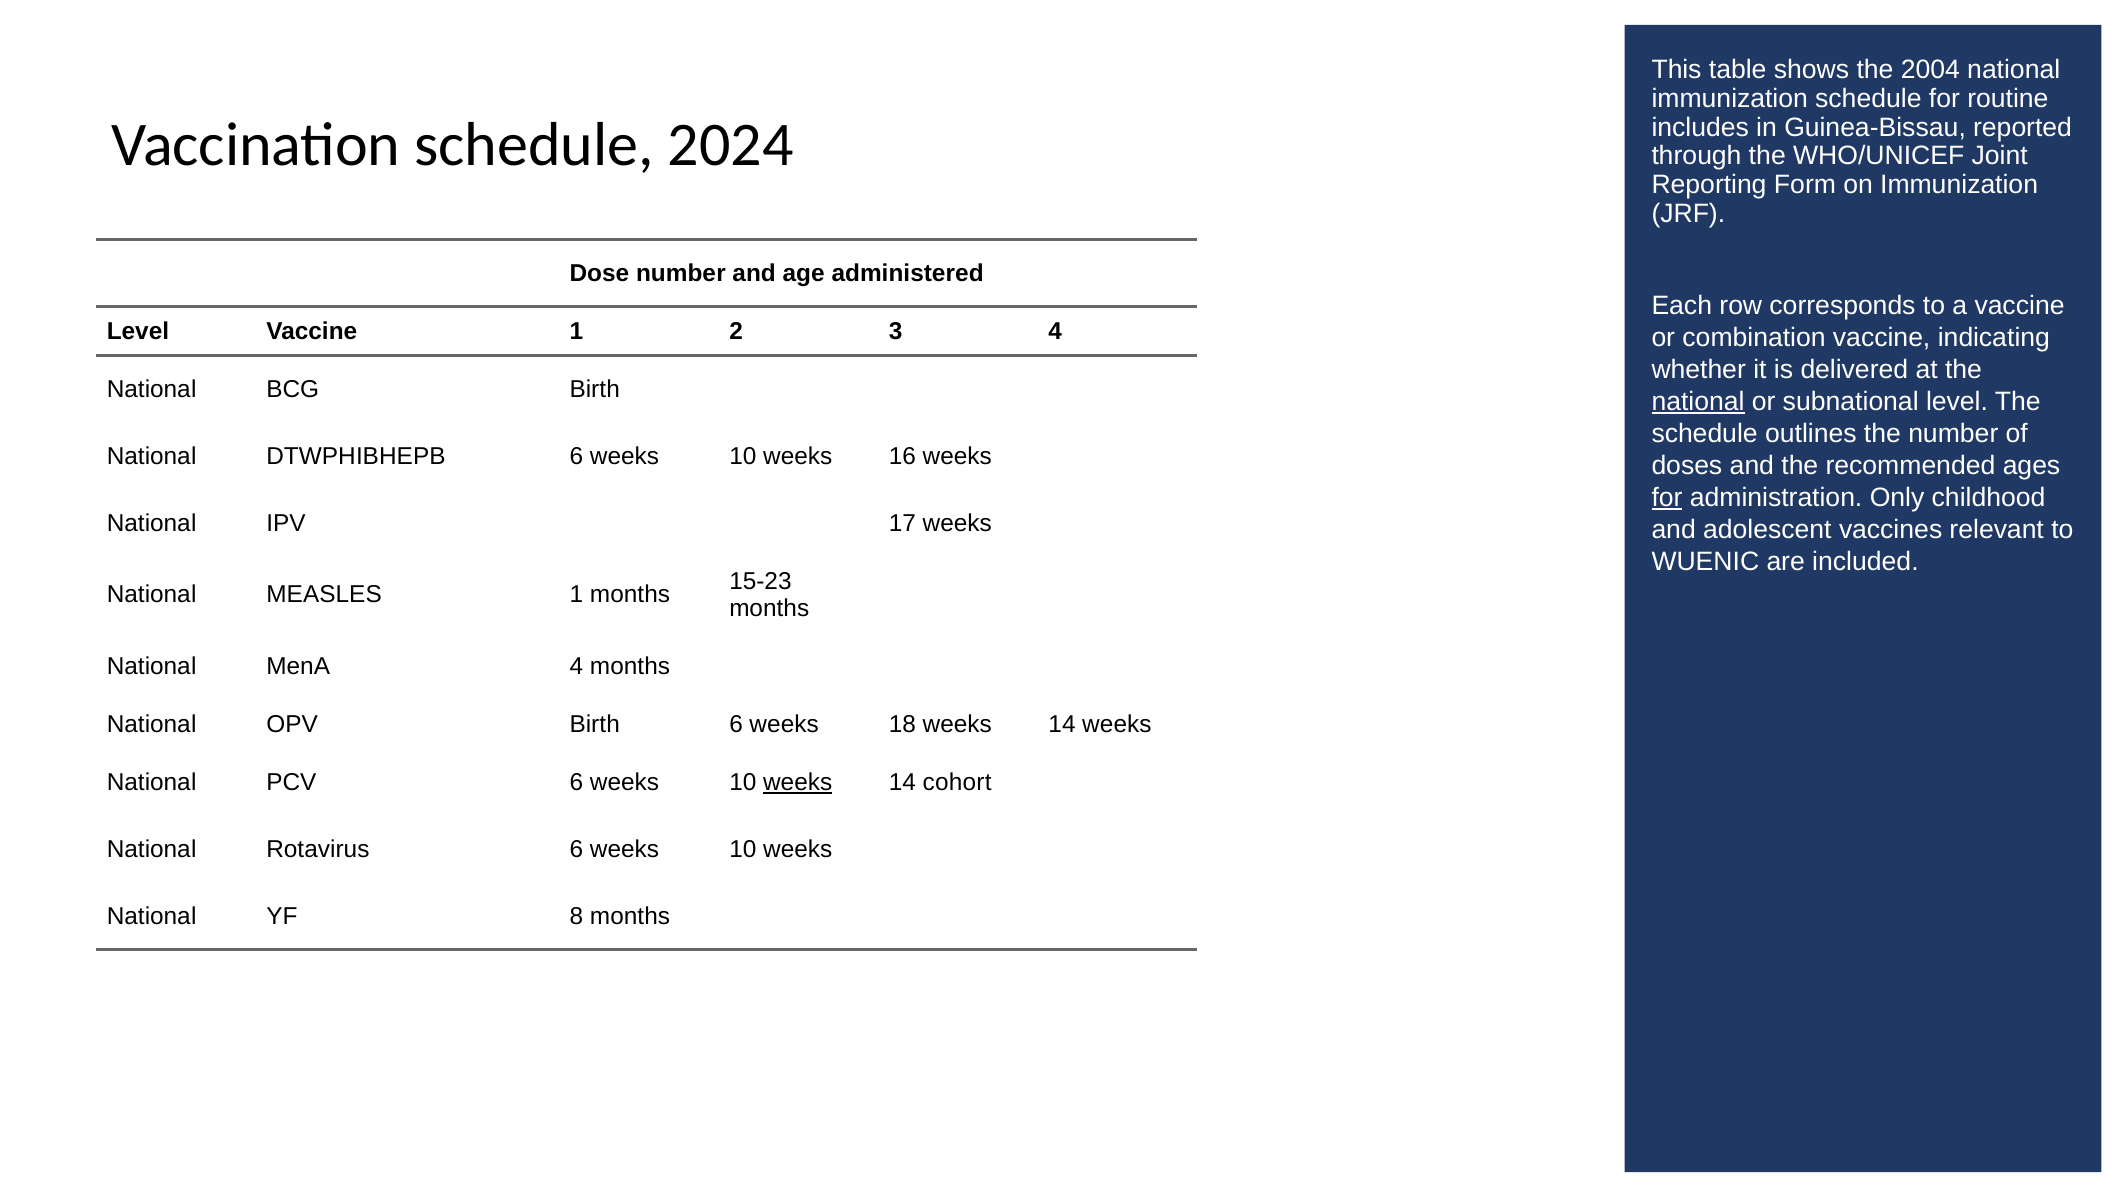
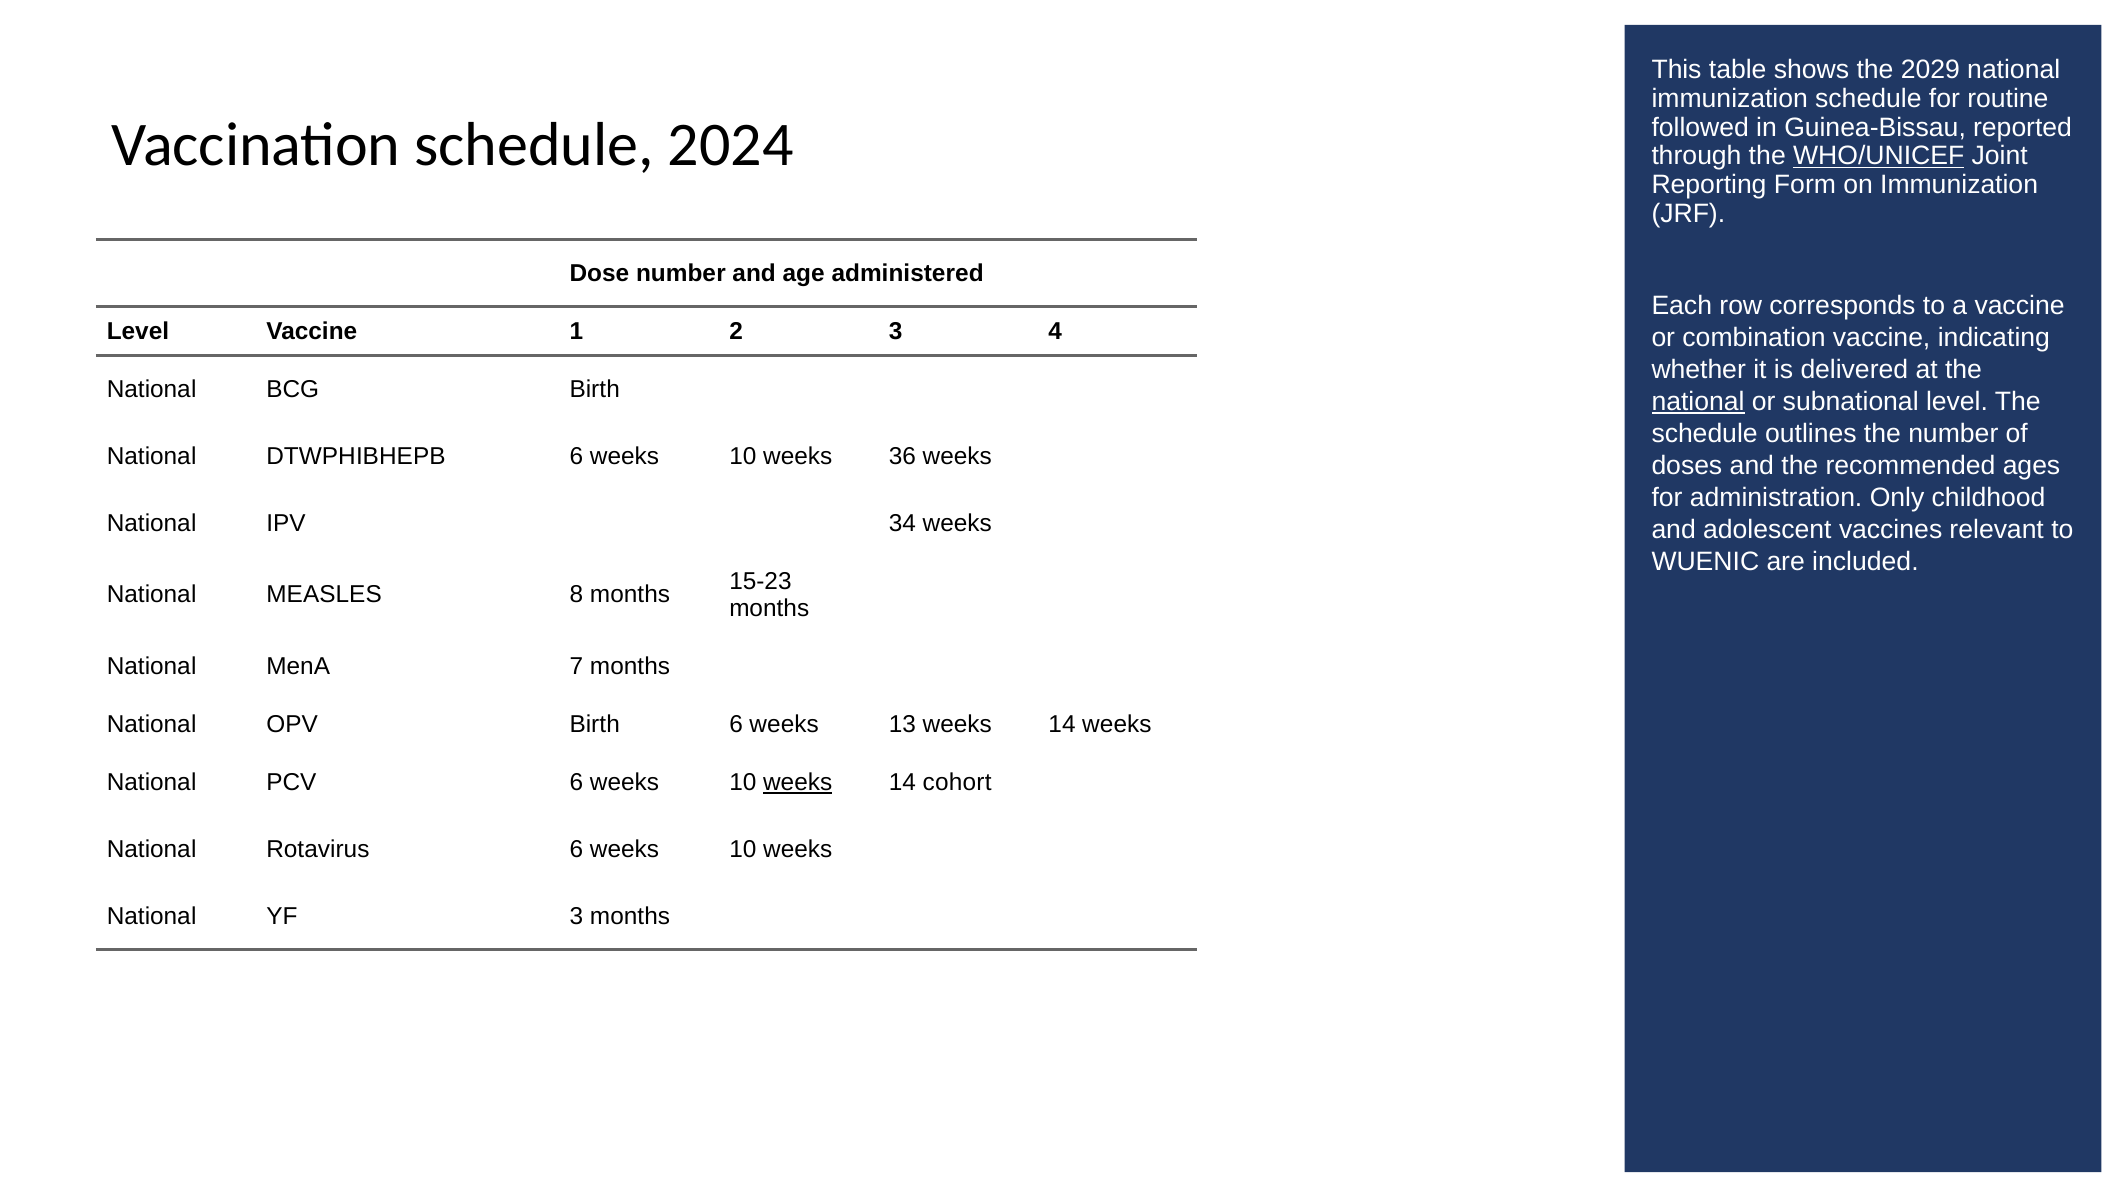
2004: 2004 -> 2029
includes: includes -> followed
WHO/UNICEF underline: none -> present
16: 16 -> 36
for at (1667, 497) underline: present -> none
17: 17 -> 34
MEASLES 1: 1 -> 8
MenA 4: 4 -> 7
18: 18 -> 13
YF 8: 8 -> 3
